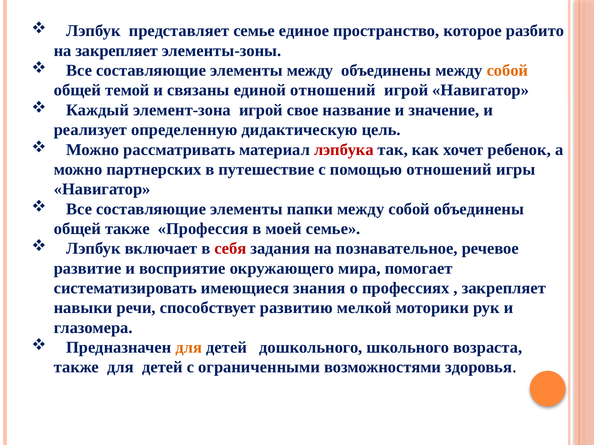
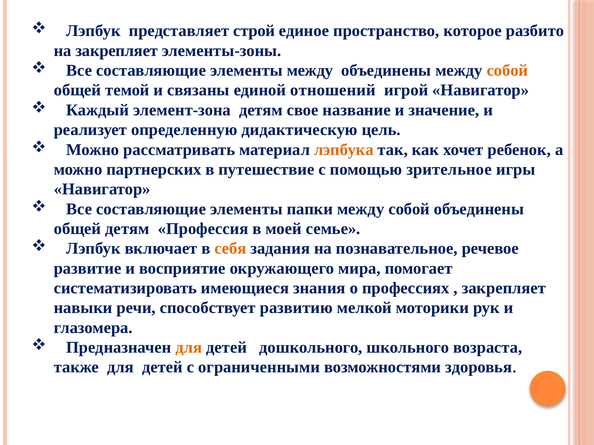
представляет семье: семье -> строй
элемент-зона игрой: игрой -> детям
лэпбука colour: red -> orange
помощью отношений: отношений -> зрительное
общей также: также -> детям
себя colour: red -> orange
